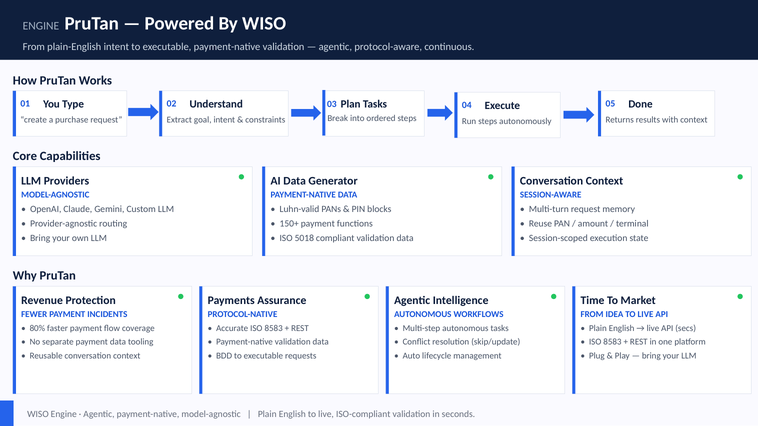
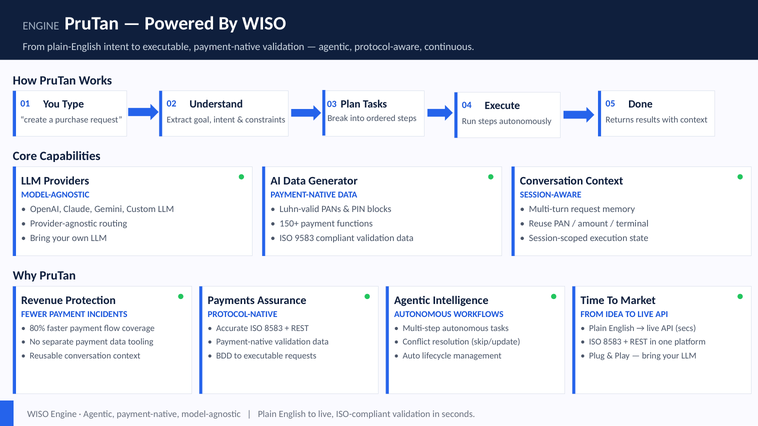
5018: 5018 -> 9583
